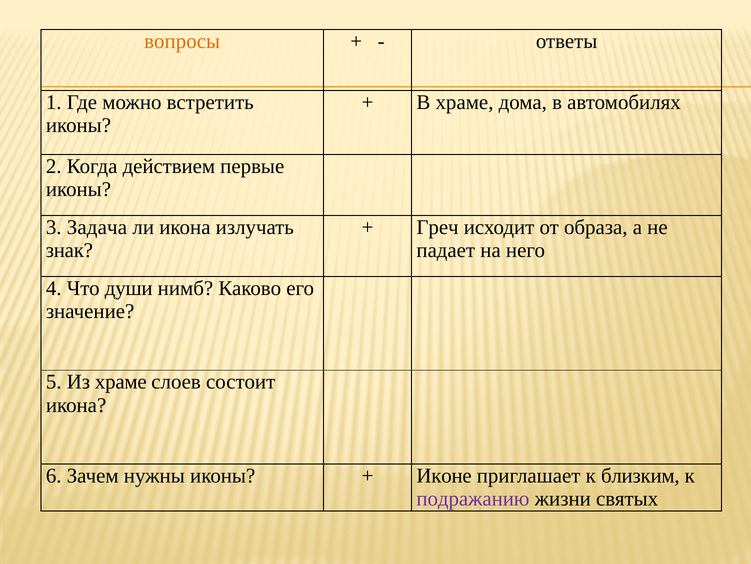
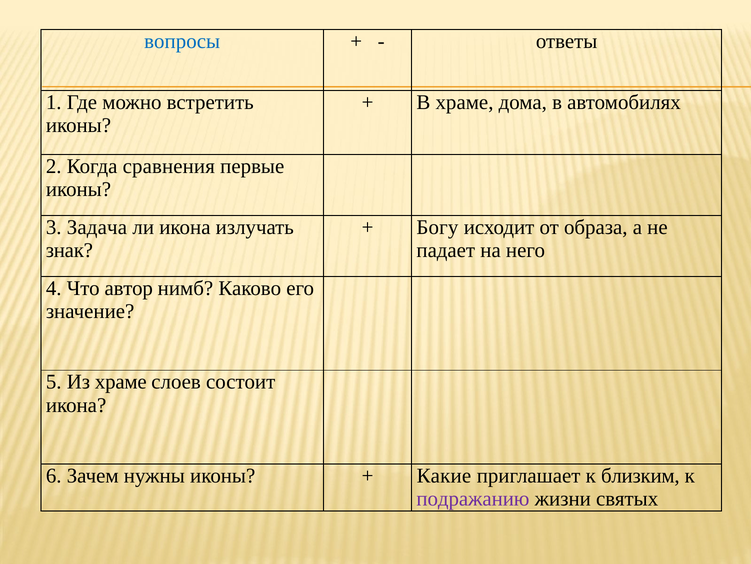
вопросы colour: orange -> blue
действием: действием -> сравнения
Греч: Греч -> Богу
души: души -> автор
Иконе: Иконе -> Какие
